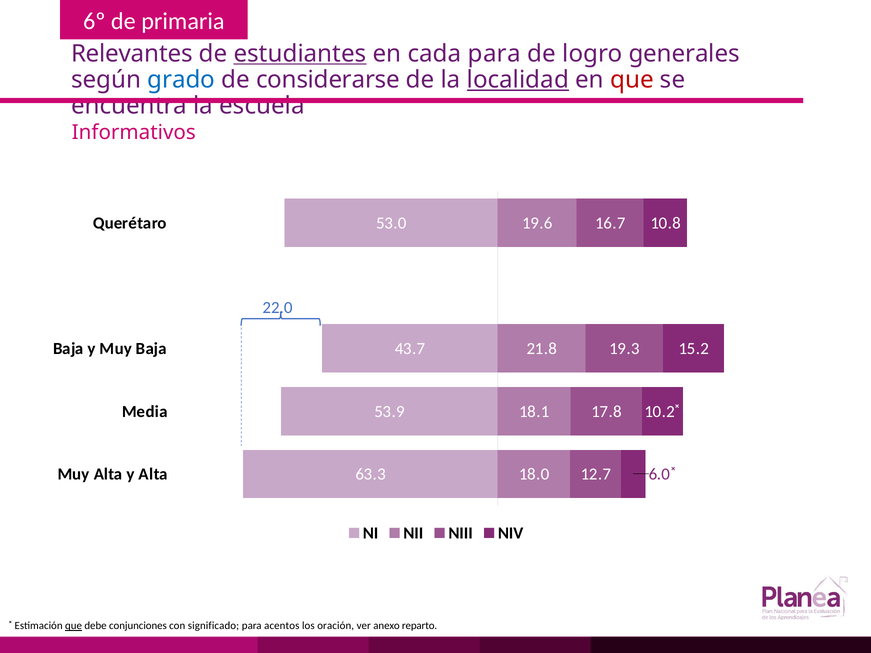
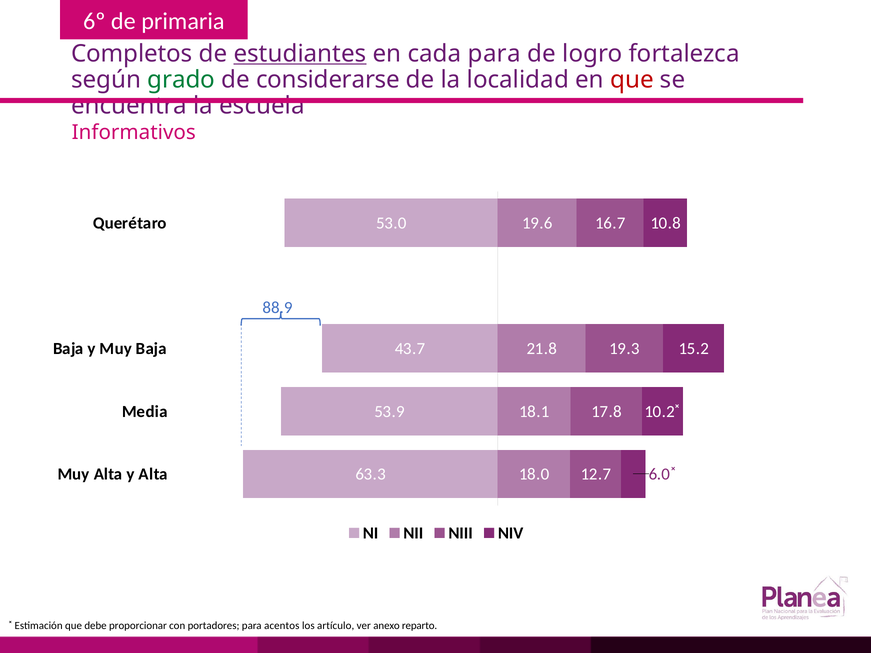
Relevantes: Relevantes -> Completos
generales: generales -> fortalezca
grado colour: blue -> green
localidad underline: present -> none
22.0: 22.0 -> 88.9
que at (74, 626) underline: present -> none
conjunciones: conjunciones -> proporcionar
significado: significado -> portadores
oración: oración -> artículo
